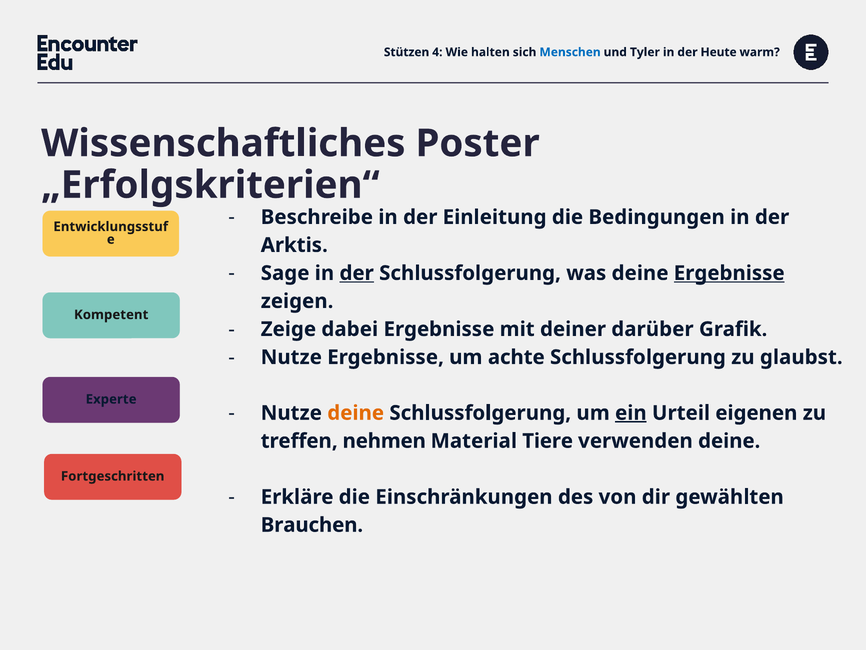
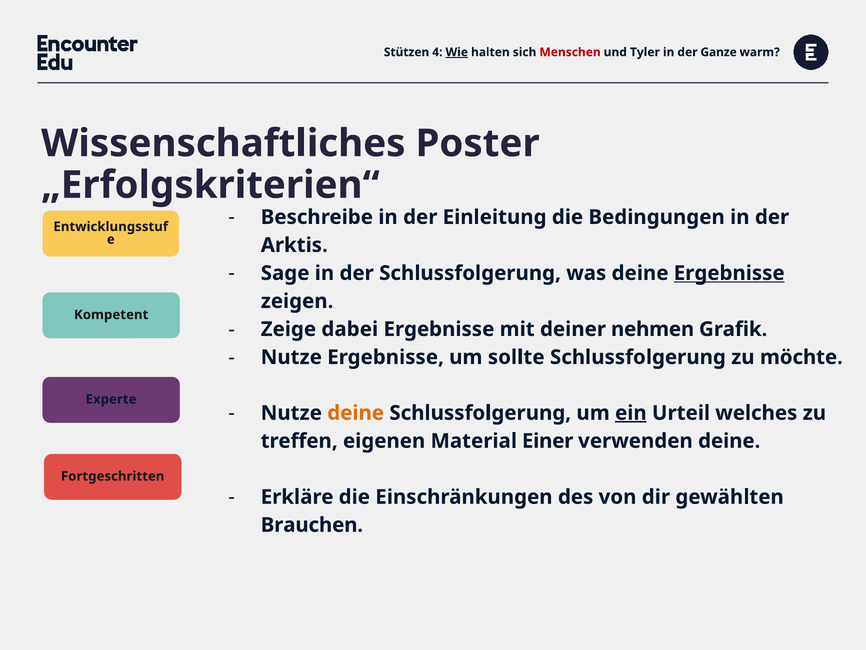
Wie underline: none -> present
Menschen colour: blue -> red
Heute: Heute -> Ganze
der at (357, 273) underline: present -> none
darüber: darüber -> nehmen
achte: achte -> sollte
glaubst: glaubst -> möchte
eigenen: eigenen -> welches
nehmen: nehmen -> eigenen
Tiere: Tiere -> Einer
